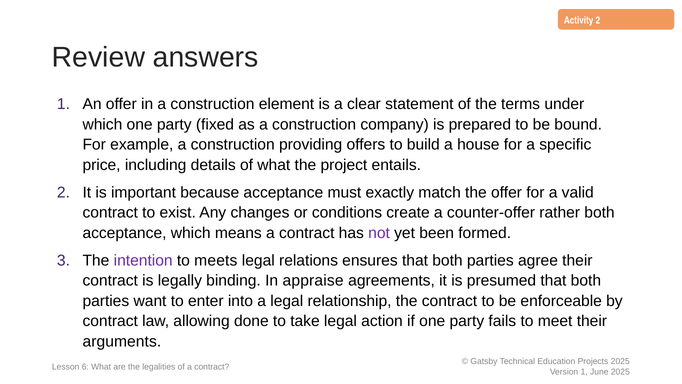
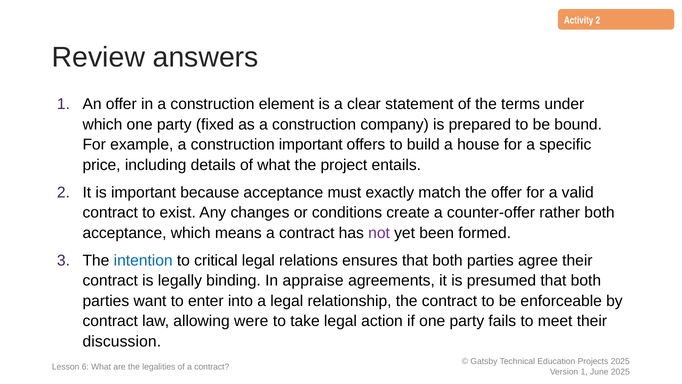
construction providing: providing -> important
intention colour: purple -> blue
meets: meets -> critical
done: done -> were
arguments: arguments -> discussion
